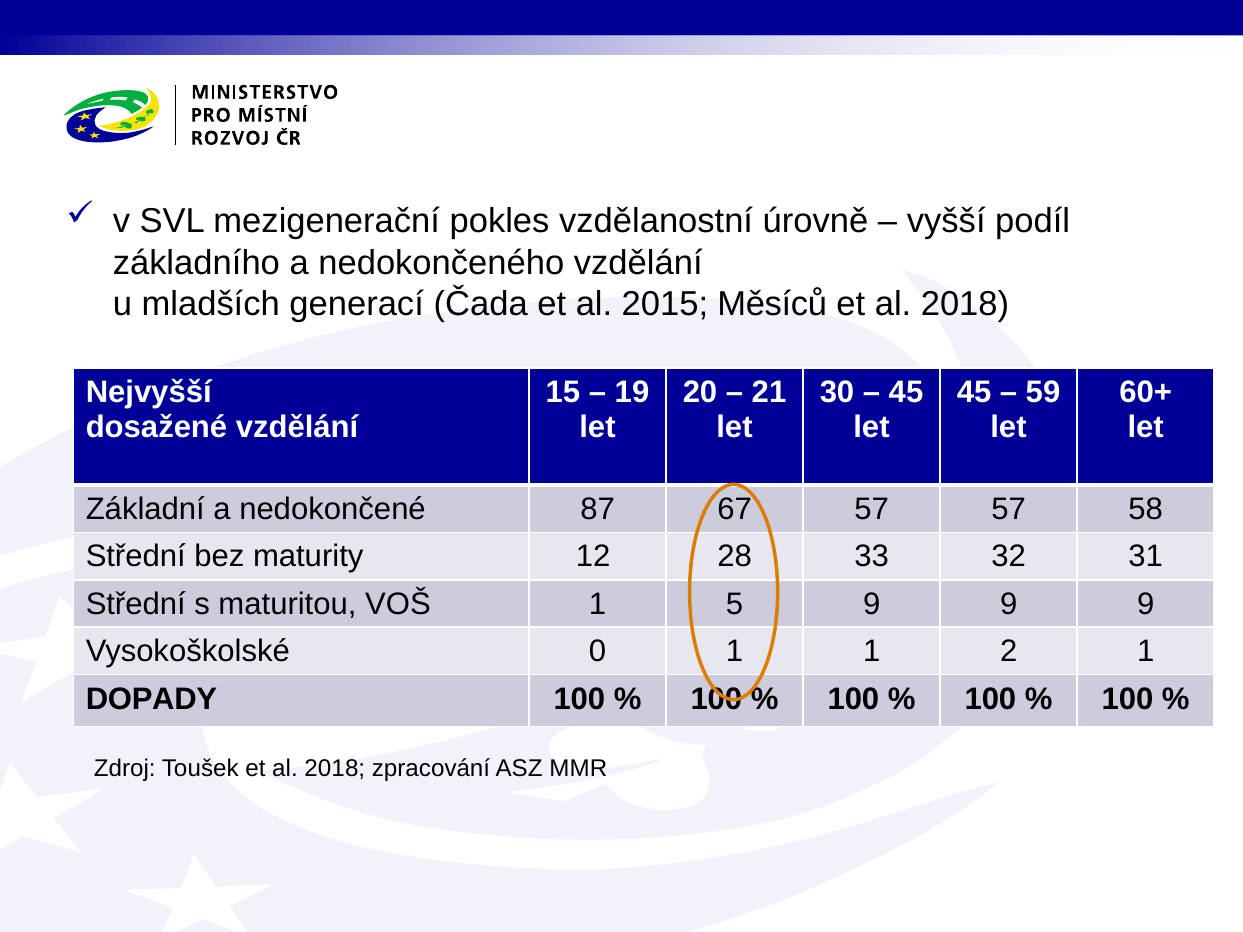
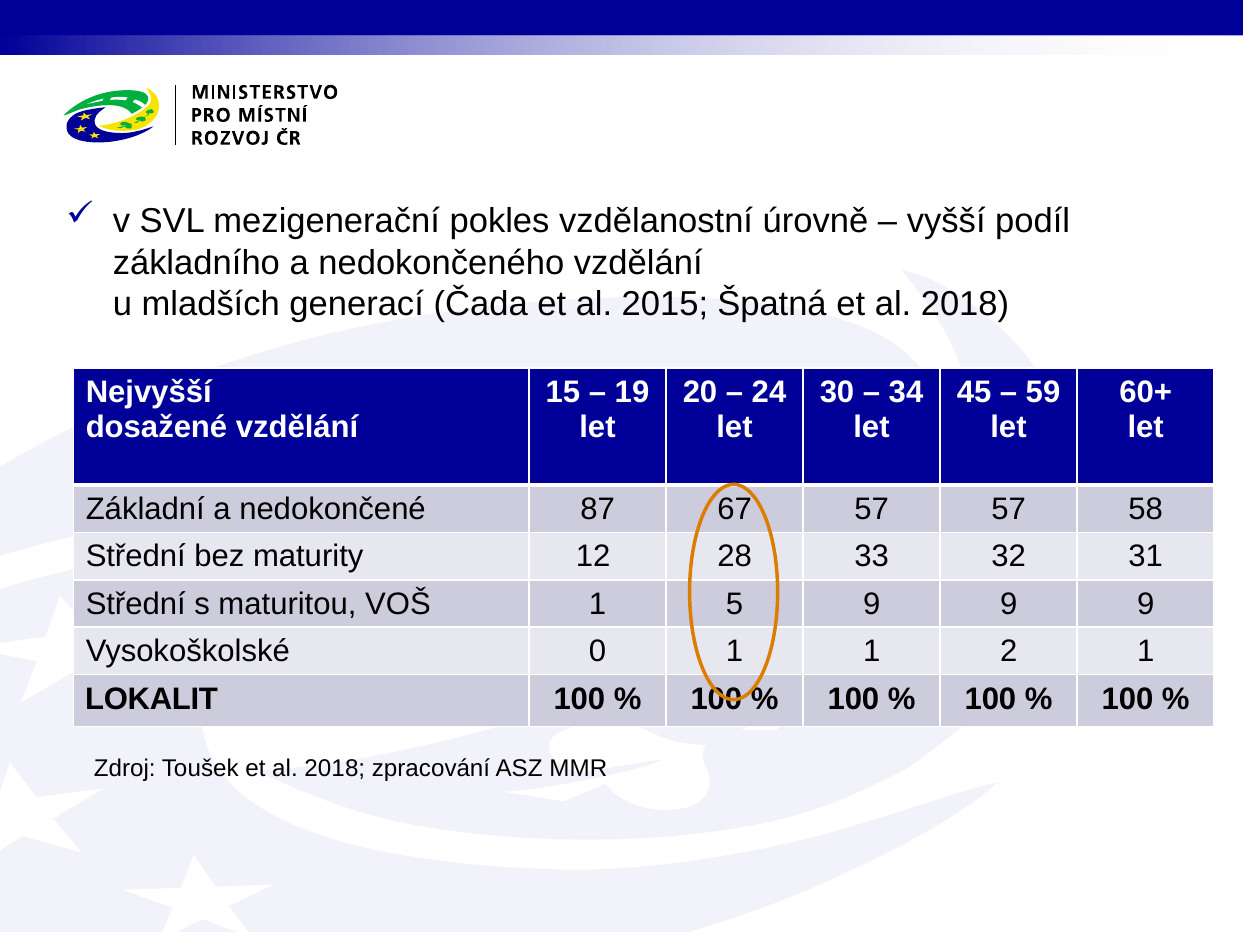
Měsíců: Měsíců -> Špatná
21: 21 -> 24
45 at (906, 392): 45 -> 34
DOPADY: DOPADY -> LOKALIT
